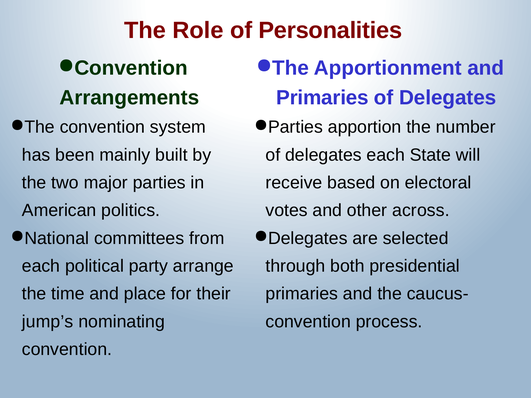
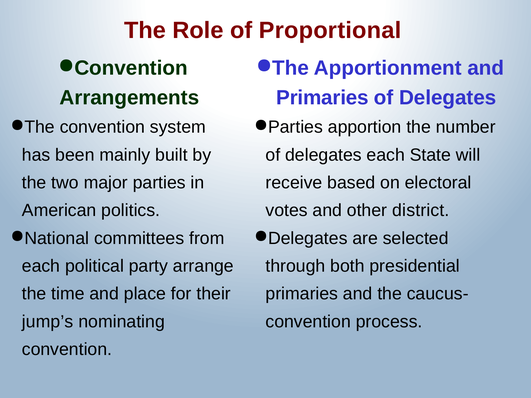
Personalities: Personalities -> Proportional
across: across -> district
